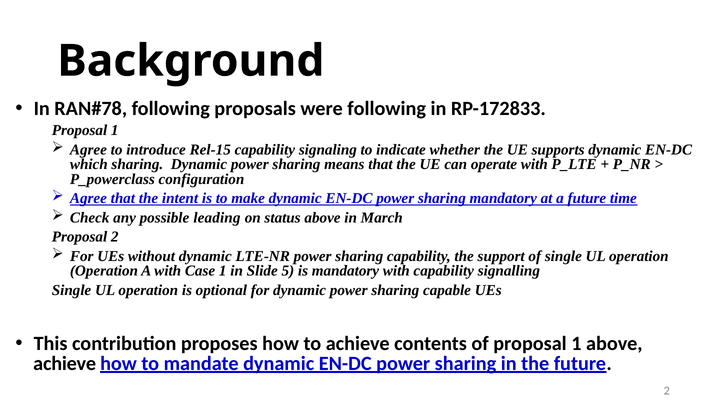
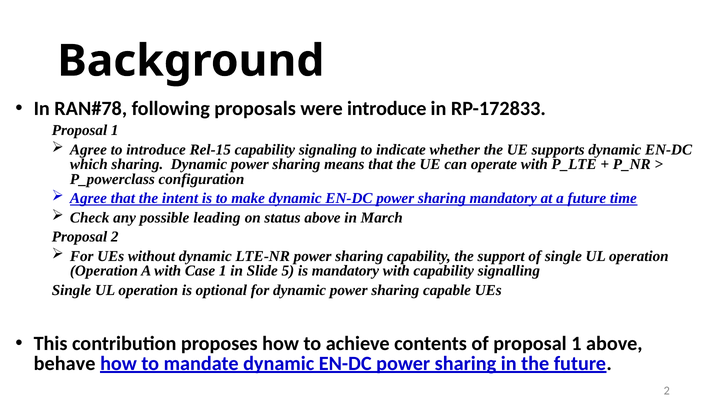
were following: following -> introduce
achieve at (65, 363): achieve -> behave
